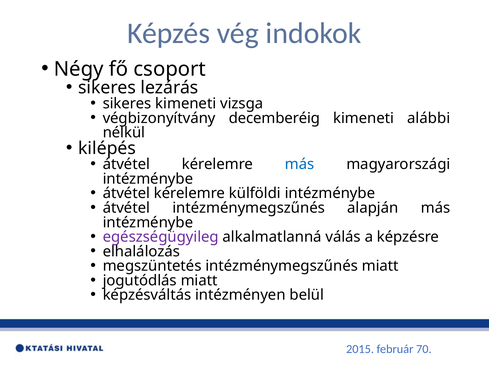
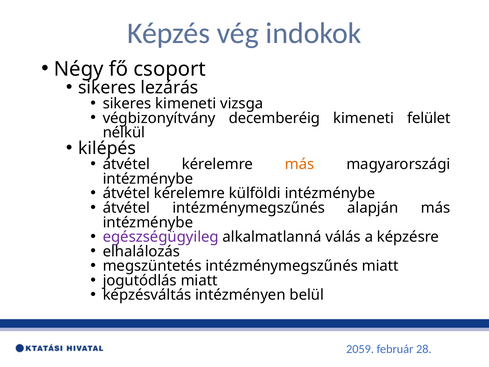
alábbi: alábbi -> felület
más at (300, 164) colour: blue -> orange
2015: 2015 -> 2059
70: 70 -> 28
